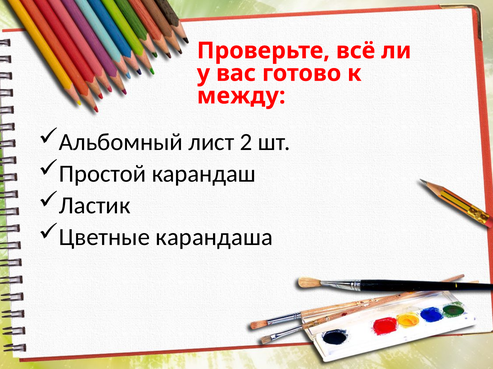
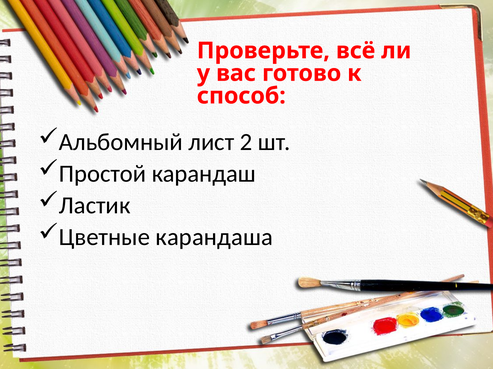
между: между -> способ
